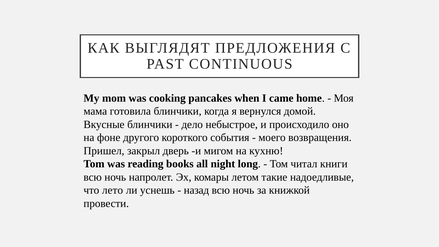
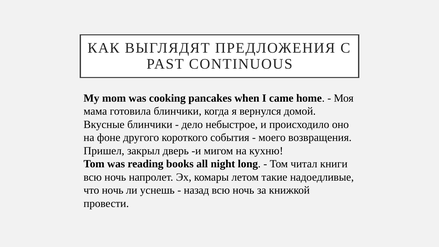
что лето: лето -> ночь
